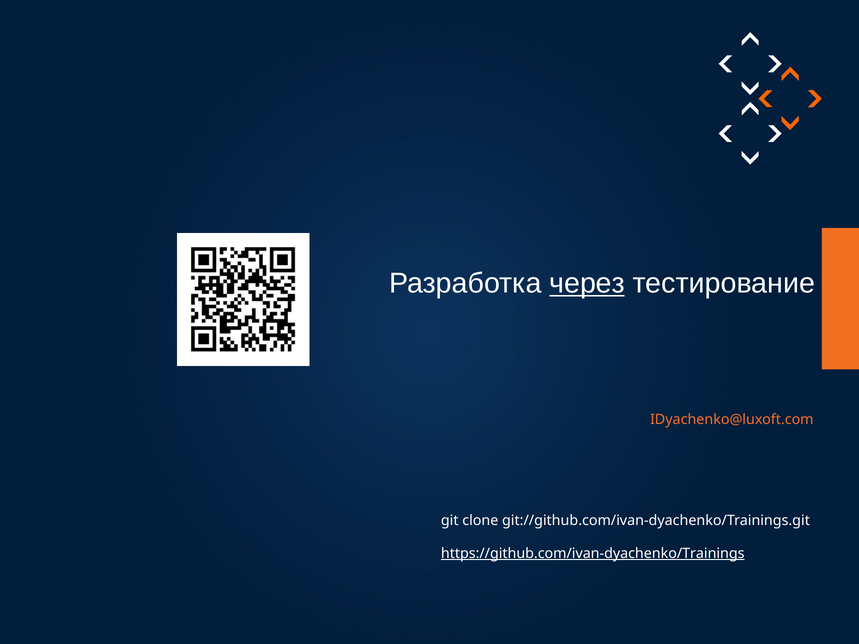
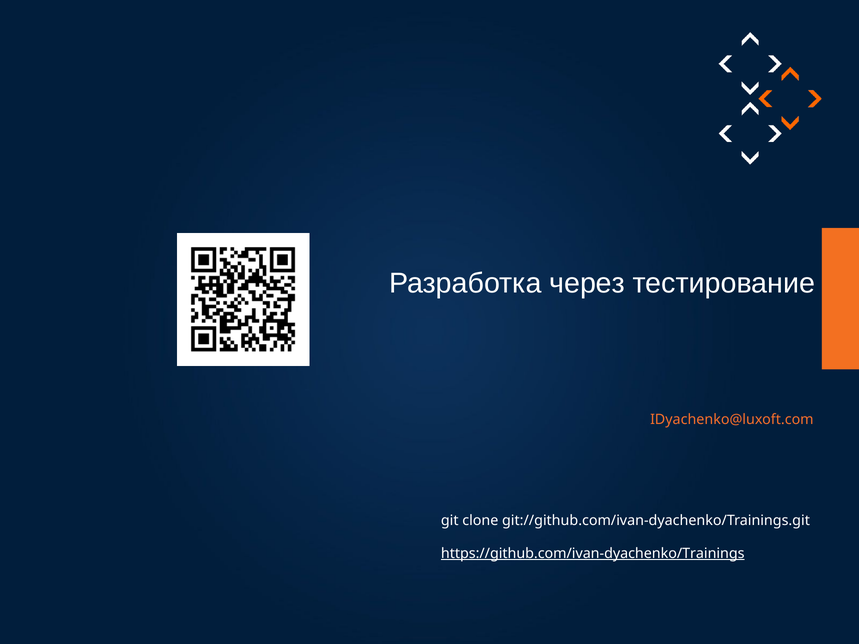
через underline: present -> none
